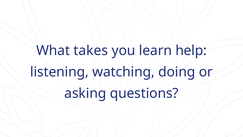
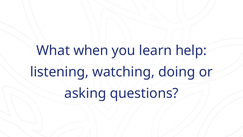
takes: takes -> when
